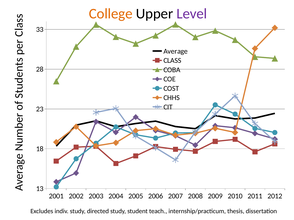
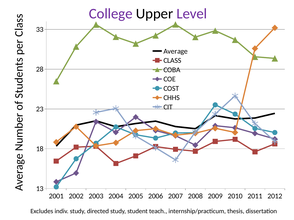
College colour: orange -> purple
